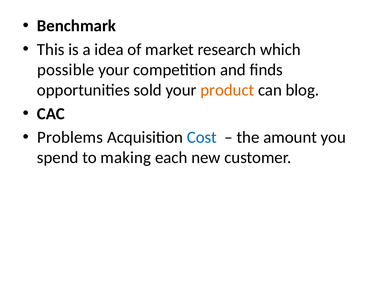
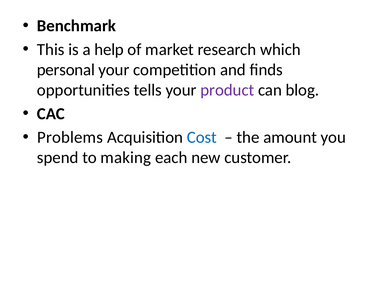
idea: idea -> help
possible: possible -> personal
sold: sold -> tells
product colour: orange -> purple
